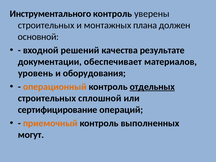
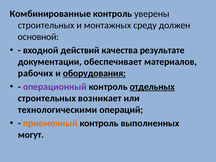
Инструментального: Инструментального -> Комбинированные
плана: плана -> среду
решений: решений -> действий
уровень: уровень -> рабочих
оборудования underline: none -> present
операционный colour: orange -> purple
сплошной: сплошной -> возникает
сертифицирование: сертифицирование -> технологическими
